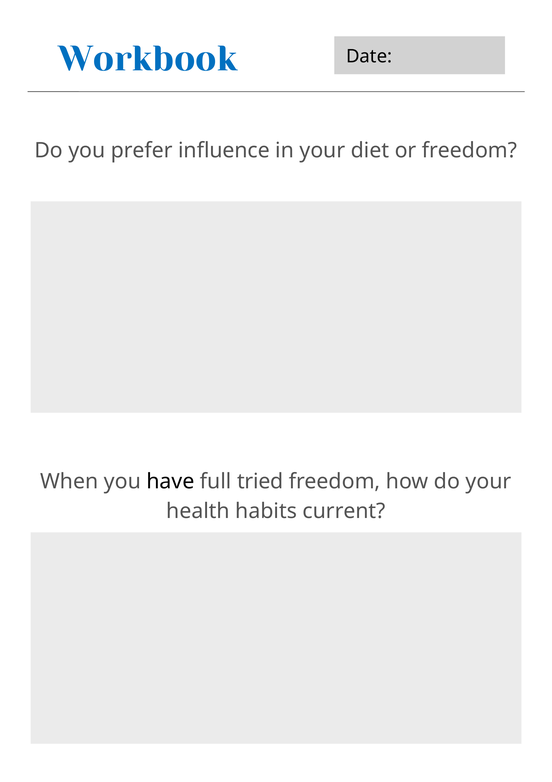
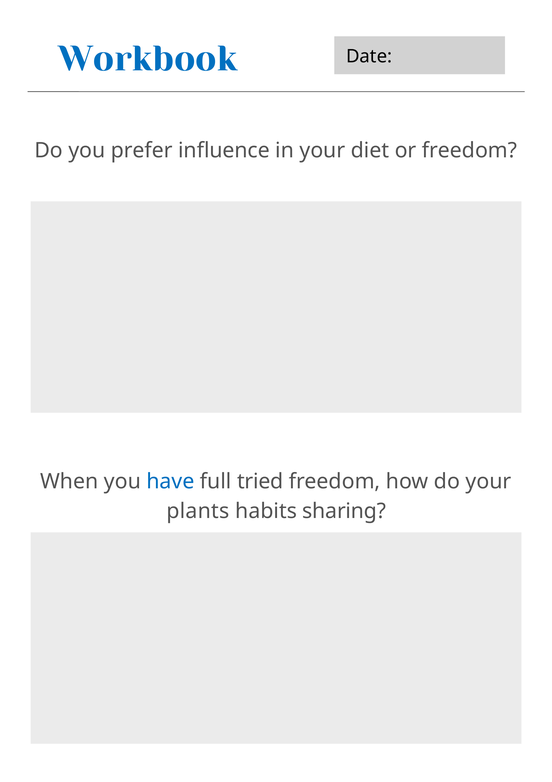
have colour: black -> blue
health: health -> plants
current: current -> sharing
